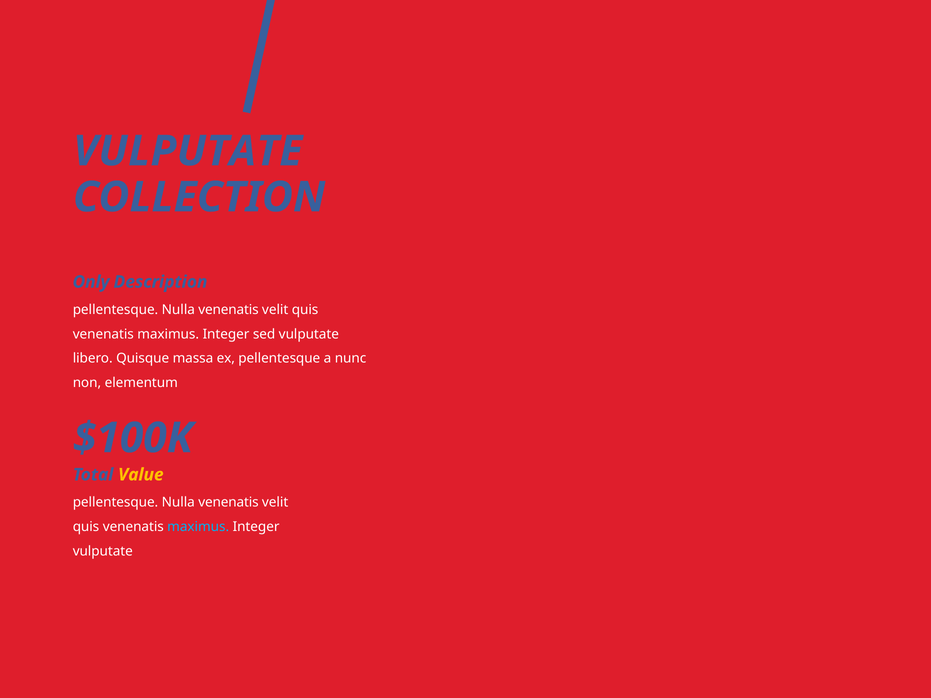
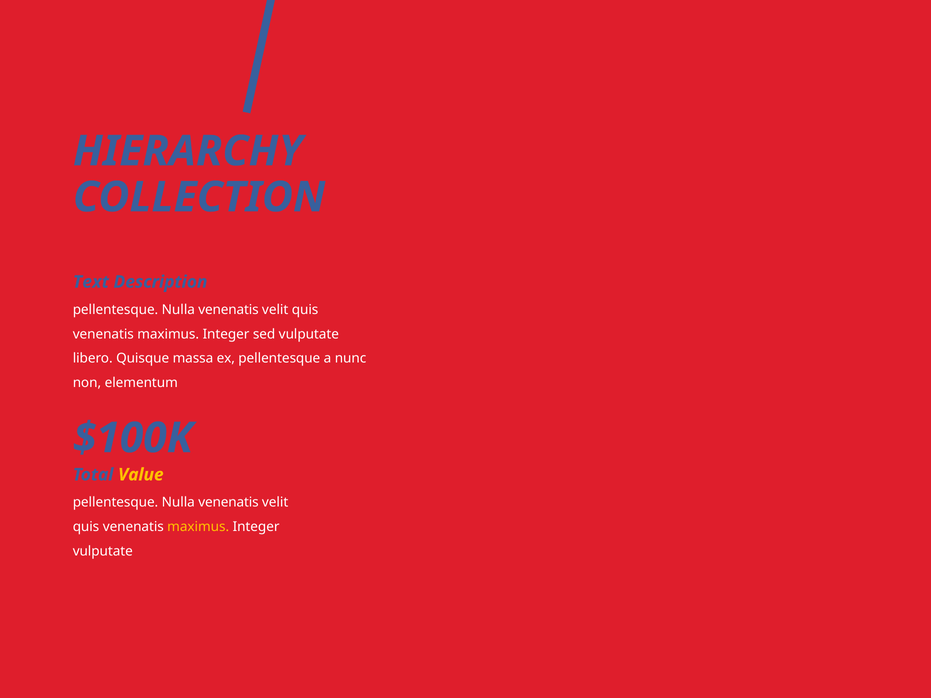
VULPUTATE at (188, 151): VULPUTATE -> HIERARCHY
Only: Only -> Text
maximus at (198, 527) colour: light blue -> yellow
